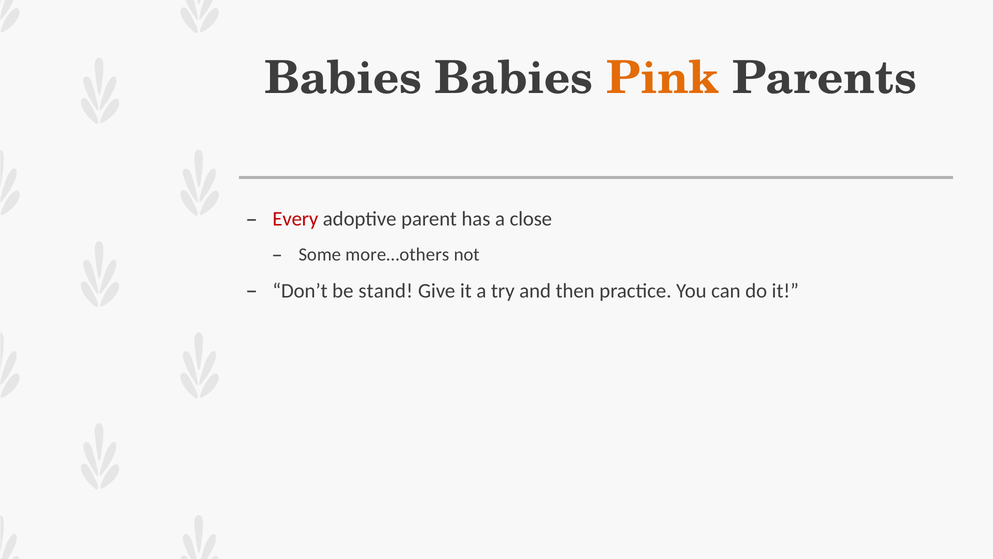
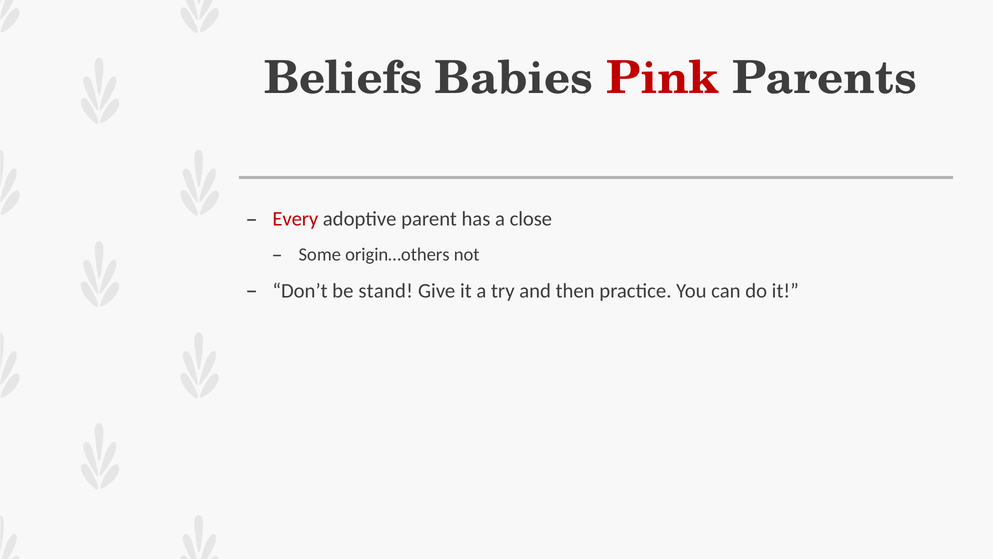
Babies at (343, 78): Babies -> Beliefs
Pink colour: orange -> red
more…others: more…others -> origin…others
